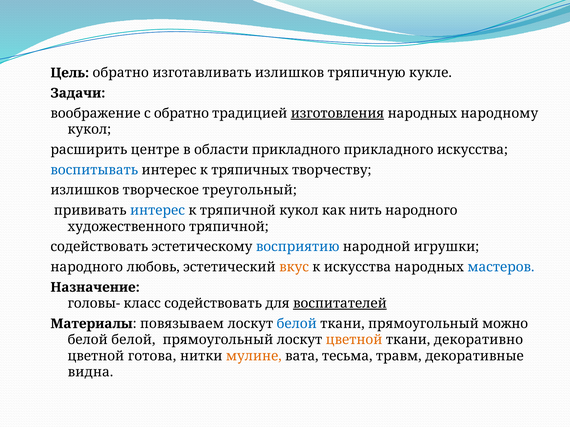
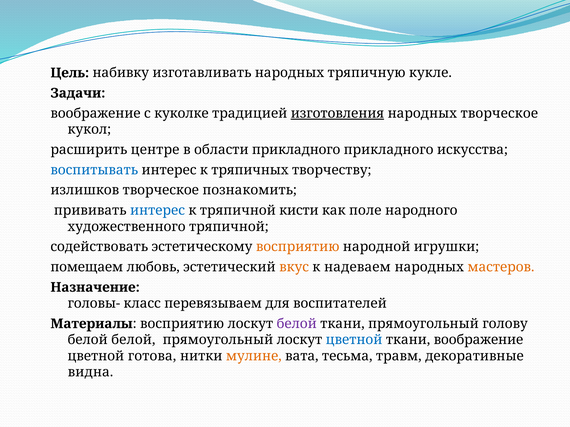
Цель обратно: обратно -> набивку
изготавливать излишков: излишков -> народных
с обратно: обратно -> куколке
народных народному: народному -> творческое
треугольный: треугольный -> познакомить
тряпичной кукол: кукол -> кисти
нить: нить -> поле
восприятию at (298, 247) colour: blue -> orange
народного at (87, 267): народного -> помещаем
к искусства: искусства -> надеваем
мастеров colour: blue -> orange
класс содействовать: содействовать -> перевязываем
воспитателей underline: present -> none
Материалы повязываем: повязываем -> восприятию
белой at (297, 324) colour: blue -> purple
можно: можно -> голову
цветной at (354, 340) colour: orange -> blue
ткани декоративно: декоративно -> воображение
